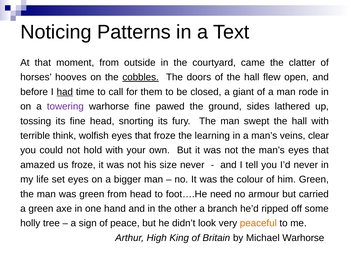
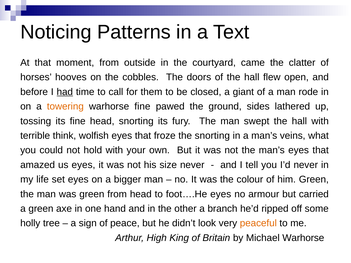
cobbles underline: present -> none
towering colour: purple -> orange
the learning: learning -> snorting
clear: clear -> what
us froze: froze -> eyes
foot….He need: need -> eyes
